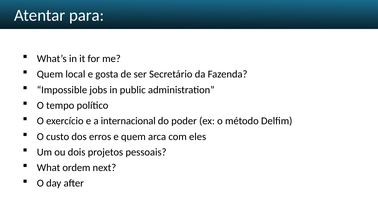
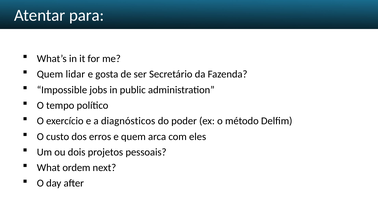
local: local -> lidar
internacional: internacional -> diagnósticos
